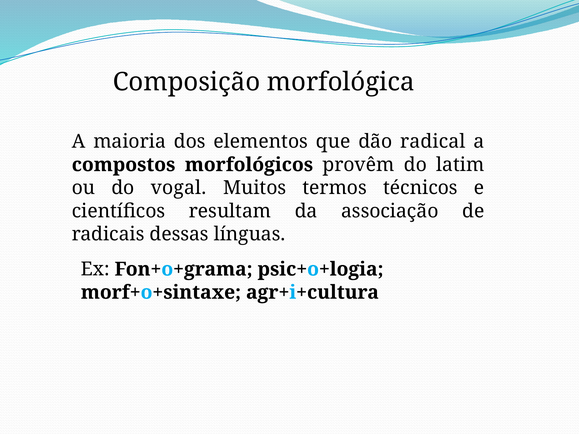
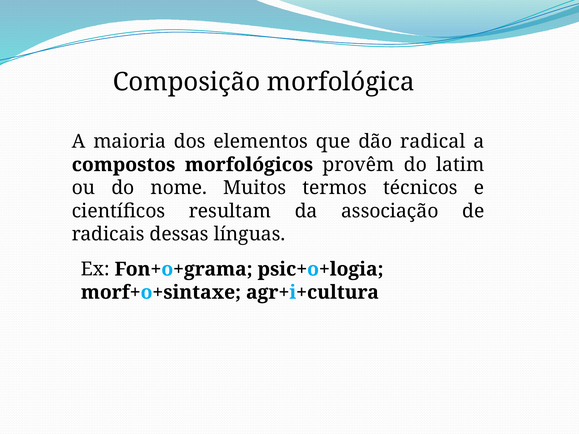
vogal: vogal -> nome
